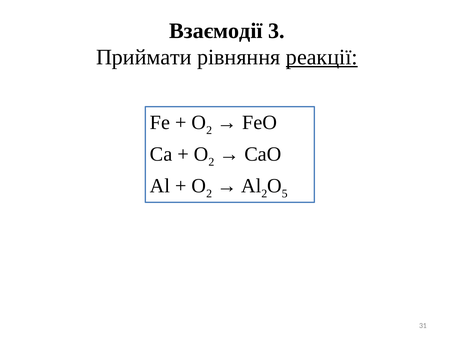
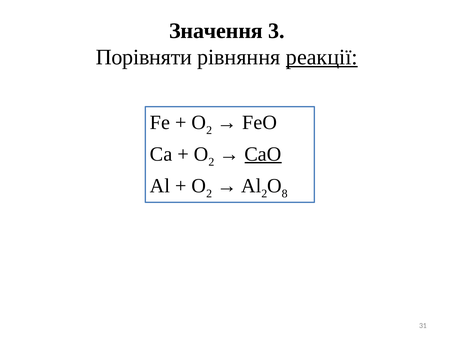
Взаємодії: Взаємодії -> Значення
Приймати: Приймати -> Порівняти
CaO underline: none -> present
5: 5 -> 8
